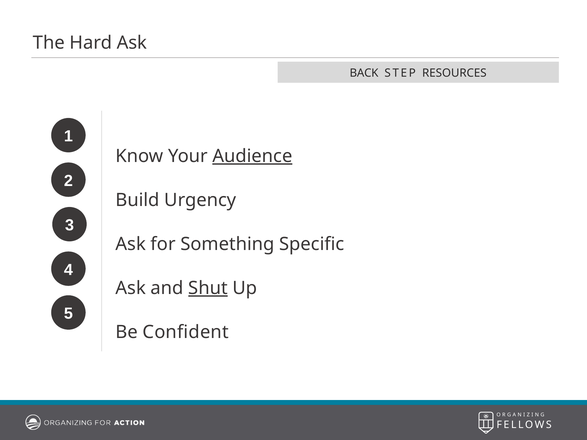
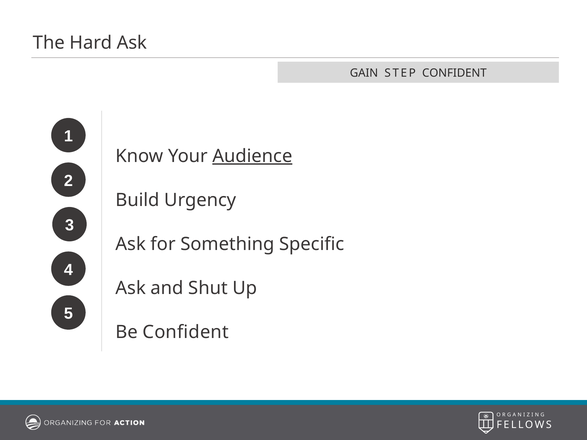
BACK: BACK -> GAIN
STEP RESOURCES: RESOURCES -> CONFIDENT
Shut underline: present -> none
